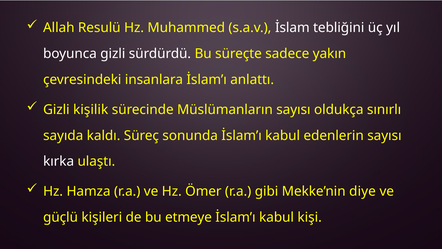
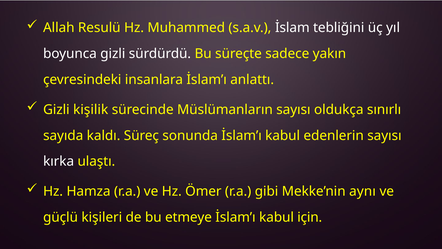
diye: diye -> aynı
kişi: kişi -> için
